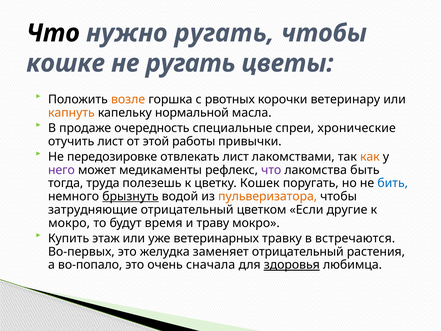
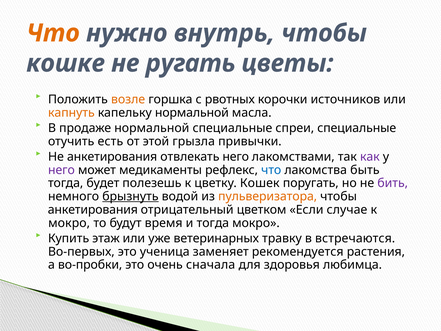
Что at (53, 33) colour: black -> orange
нужно ругать: ругать -> внутрь
ветеринару: ветеринару -> источников
продаже очередность: очередность -> нормальной
спреи хронические: хронические -> специальные
отучить лист: лист -> есть
работы: работы -> грызла
Не передозировке: передозировке -> анкетирования
отвлекать лист: лист -> него
как colour: orange -> purple
что at (271, 170) colour: purple -> blue
труда: труда -> будет
бить colour: blue -> purple
затрудняющие at (93, 210): затрудняющие -> анкетирования
другие: другие -> случае
и траву: траву -> тогда
желудка: желудка -> ученица
заменяет отрицательный: отрицательный -> рекомендуется
во-попало: во-попало -> во-пробки
здоровья underline: present -> none
